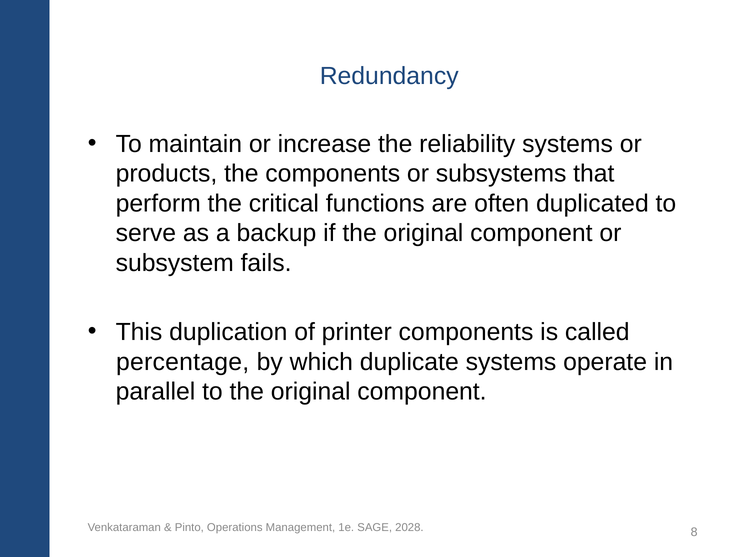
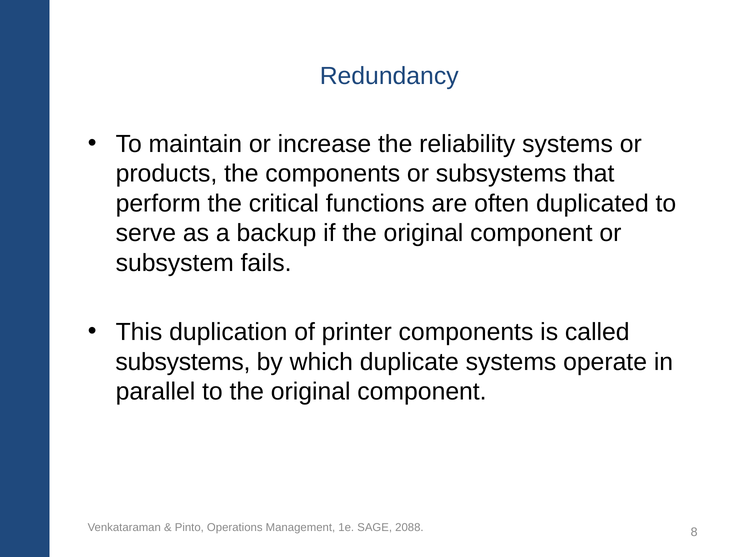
percentage at (183, 362): percentage -> subsystems
2028: 2028 -> 2088
